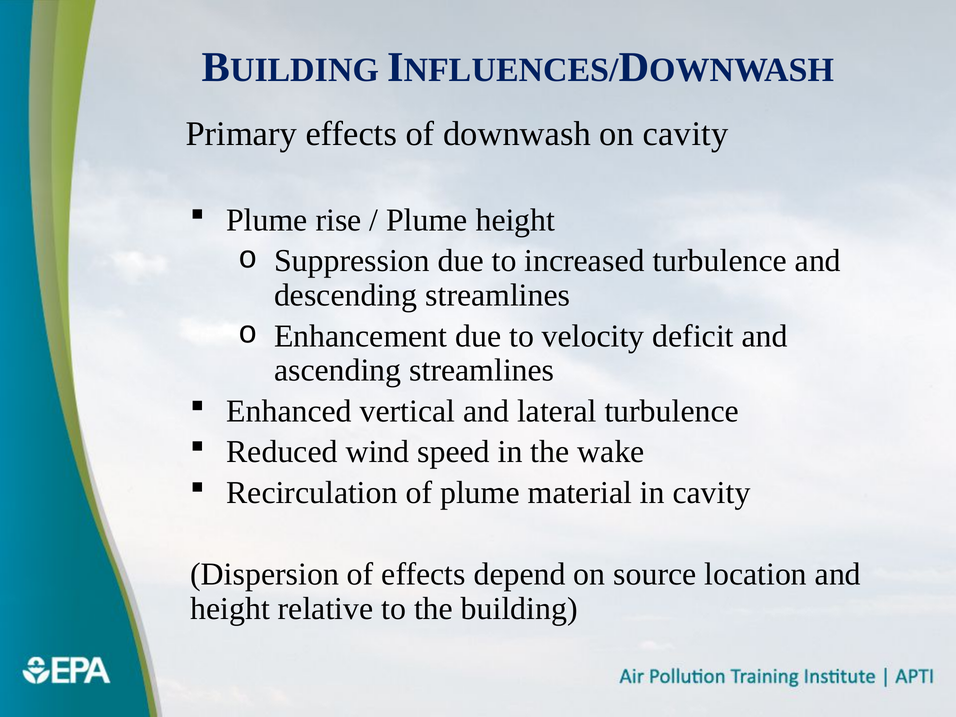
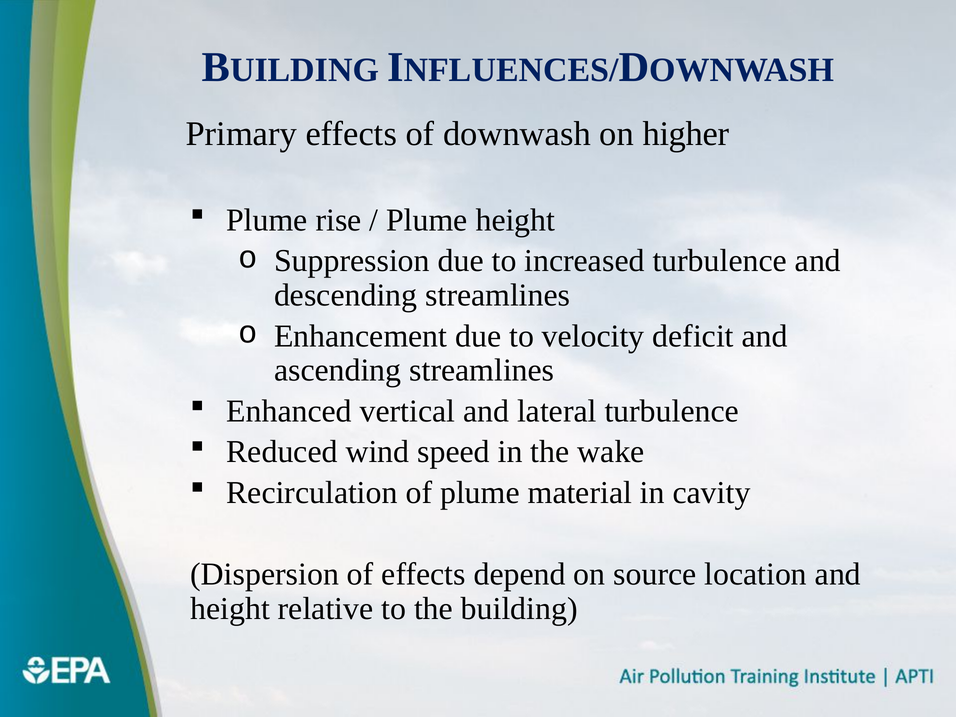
on cavity: cavity -> higher
